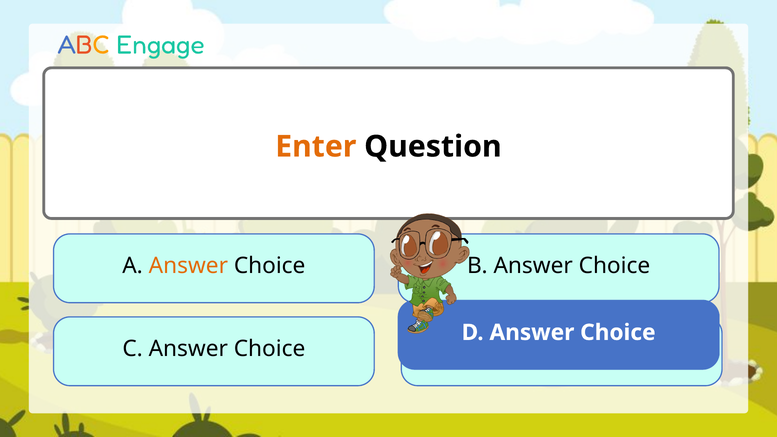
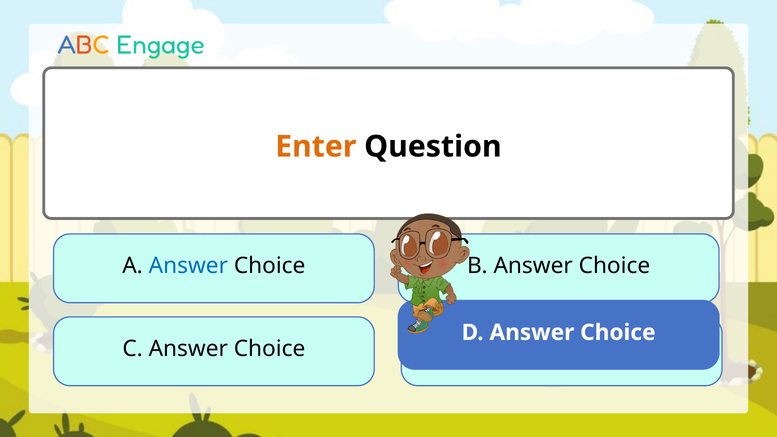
Answer at (188, 266) colour: orange -> blue
